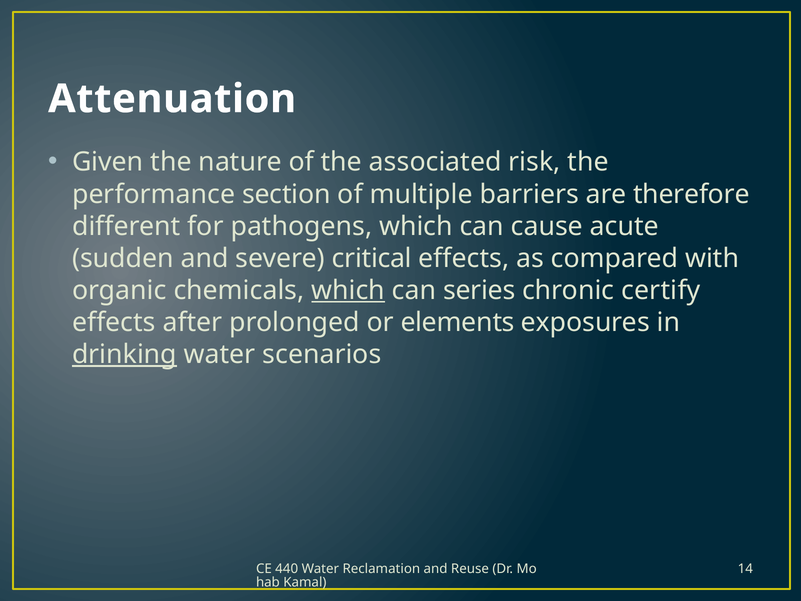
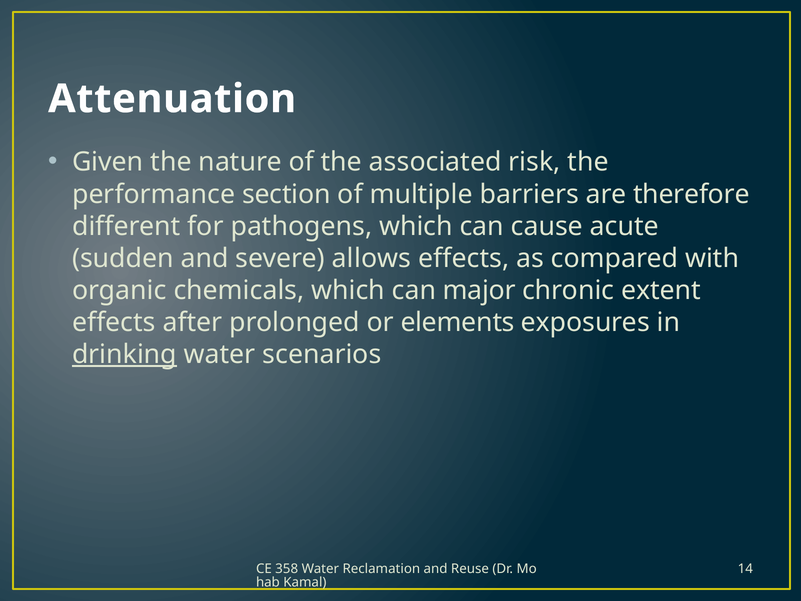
critical: critical -> allows
which at (348, 290) underline: present -> none
series: series -> major
certify: certify -> extent
440: 440 -> 358
